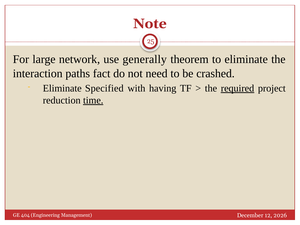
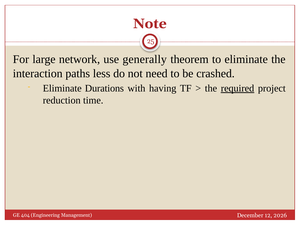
fact: fact -> less
Specified: Specified -> Durations
time underline: present -> none
